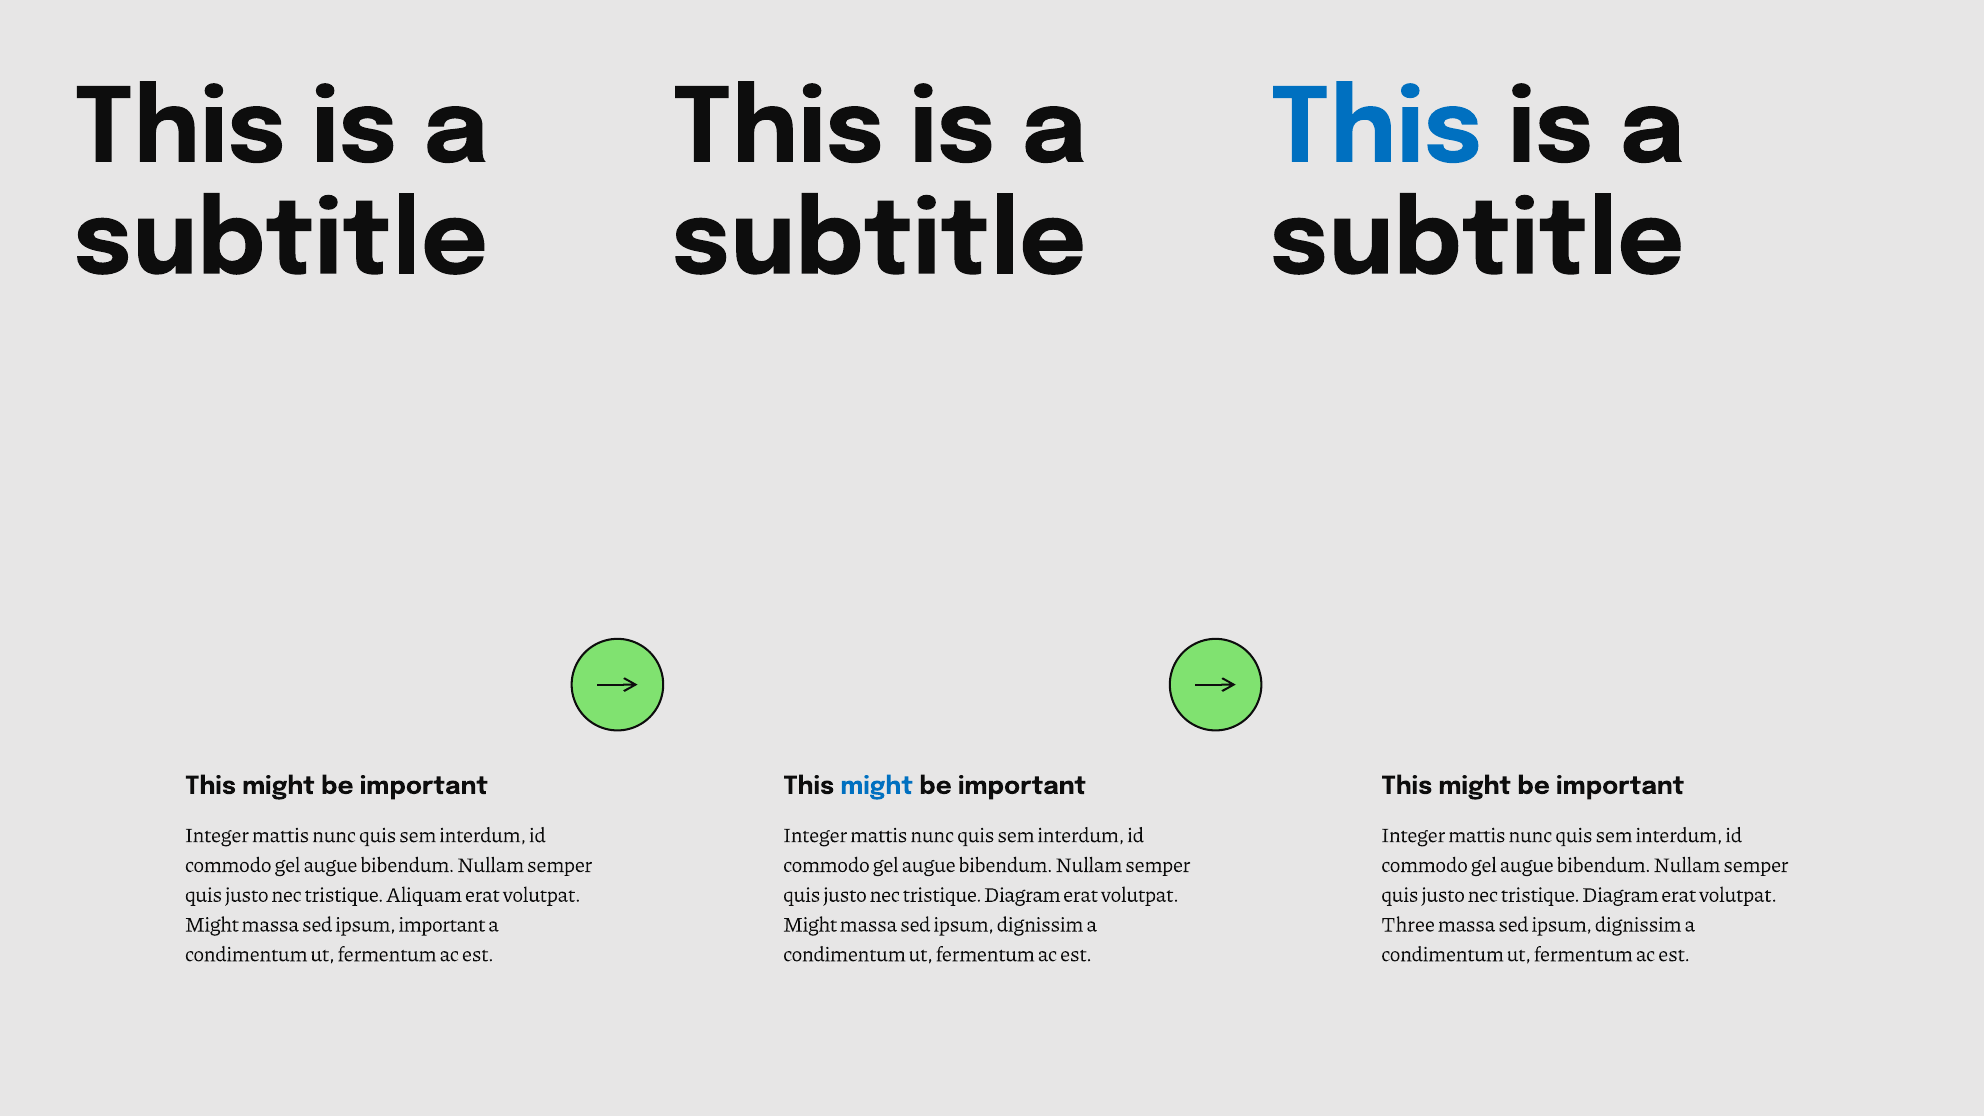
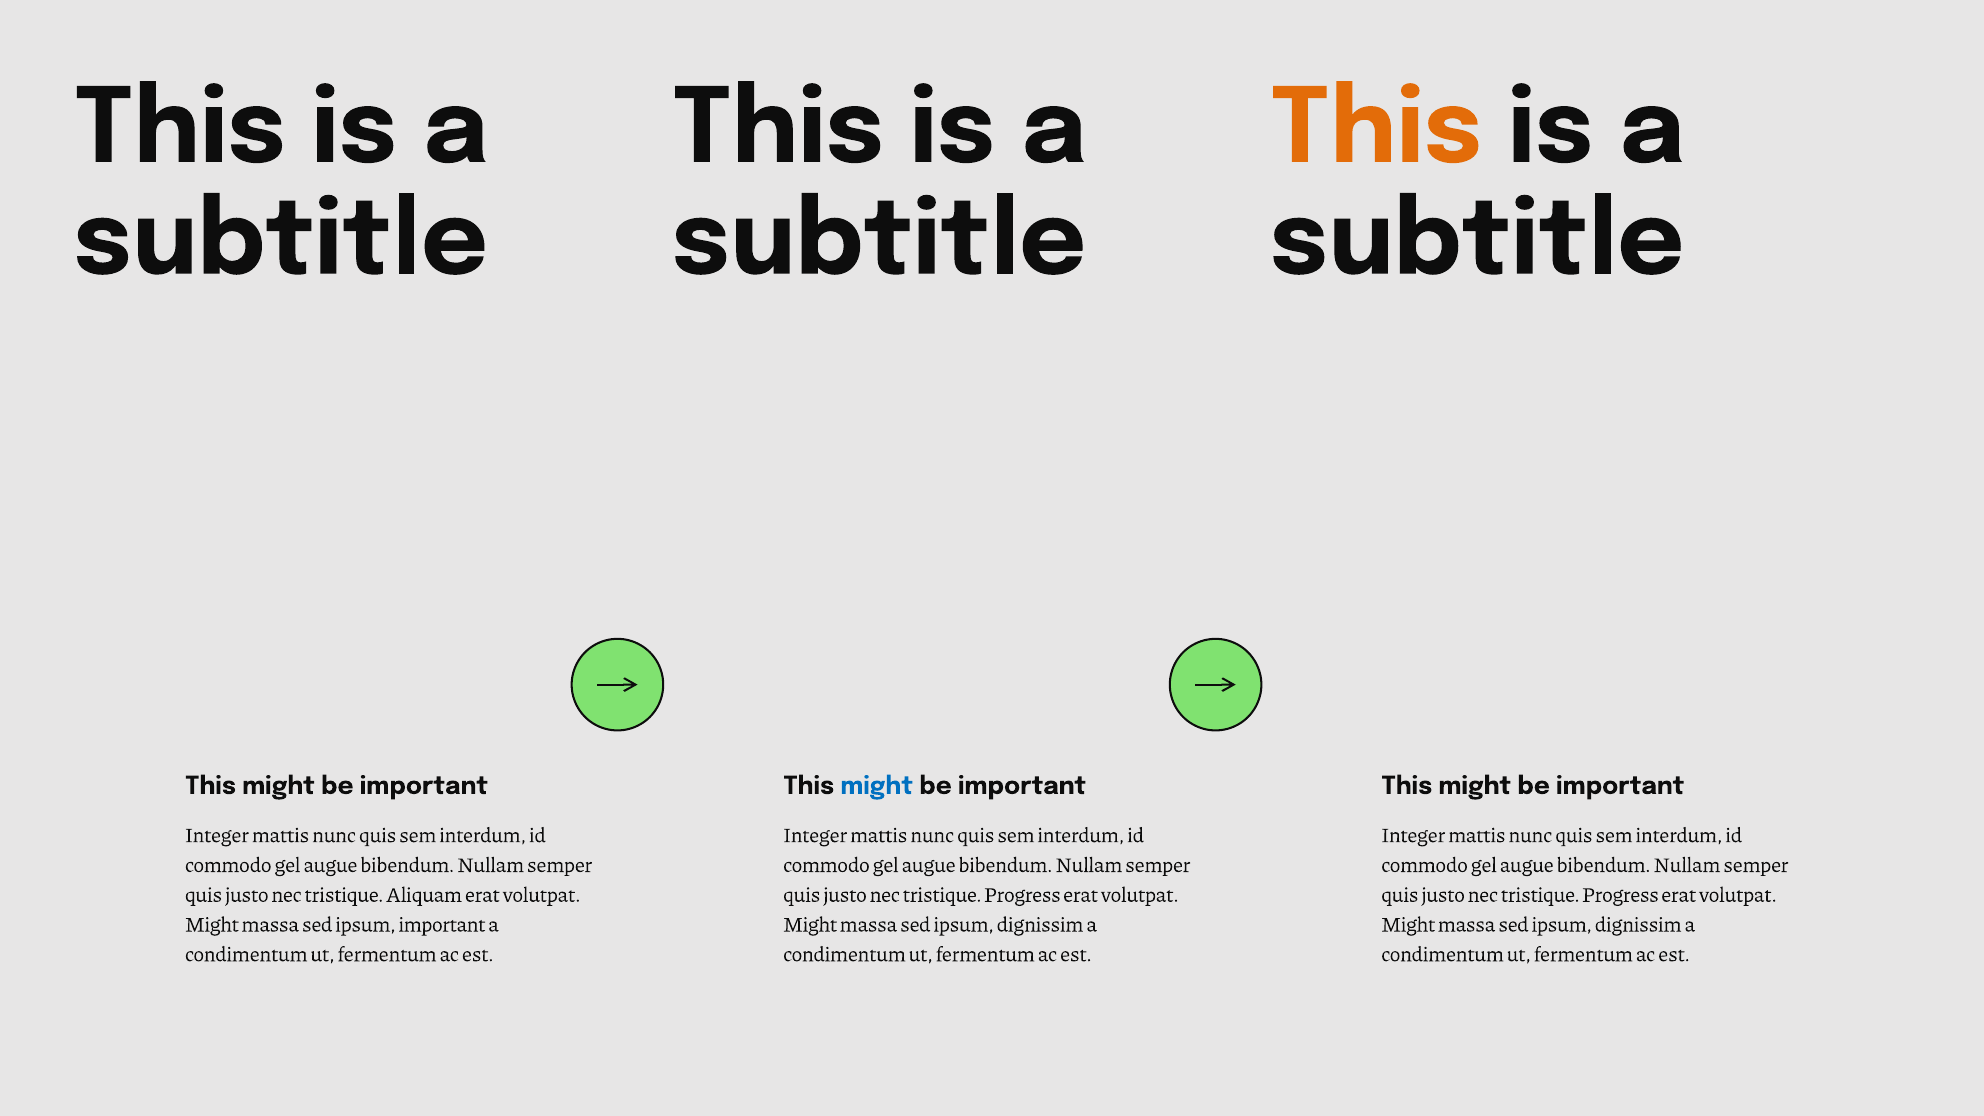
This at (1376, 128) colour: blue -> orange
Diagram at (1022, 895): Diagram -> Progress
Diagram at (1620, 895): Diagram -> Progress
Three at (1408, 925): Three -> Might
